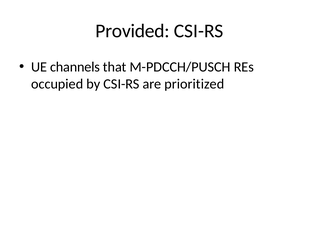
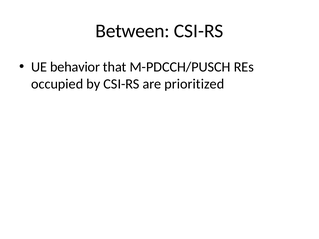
Provided: Provided -> Between
channels: channels -> behavior
